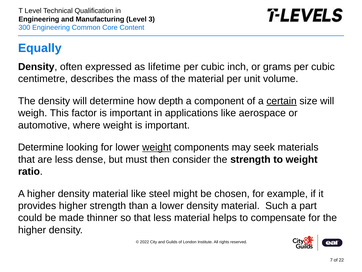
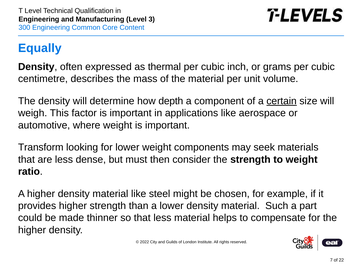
lifetime: lifetime -> thermal
Determine at (41, 147): Determine -> Transform
weight at (157, 147) underline: present -> none
